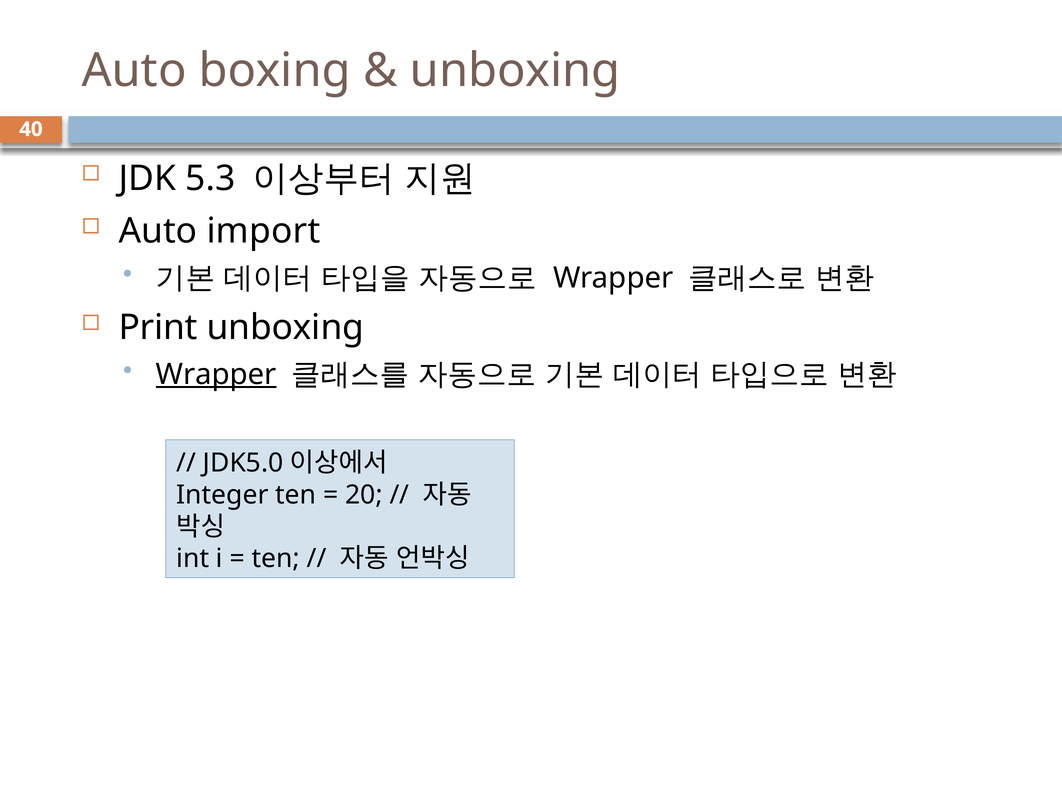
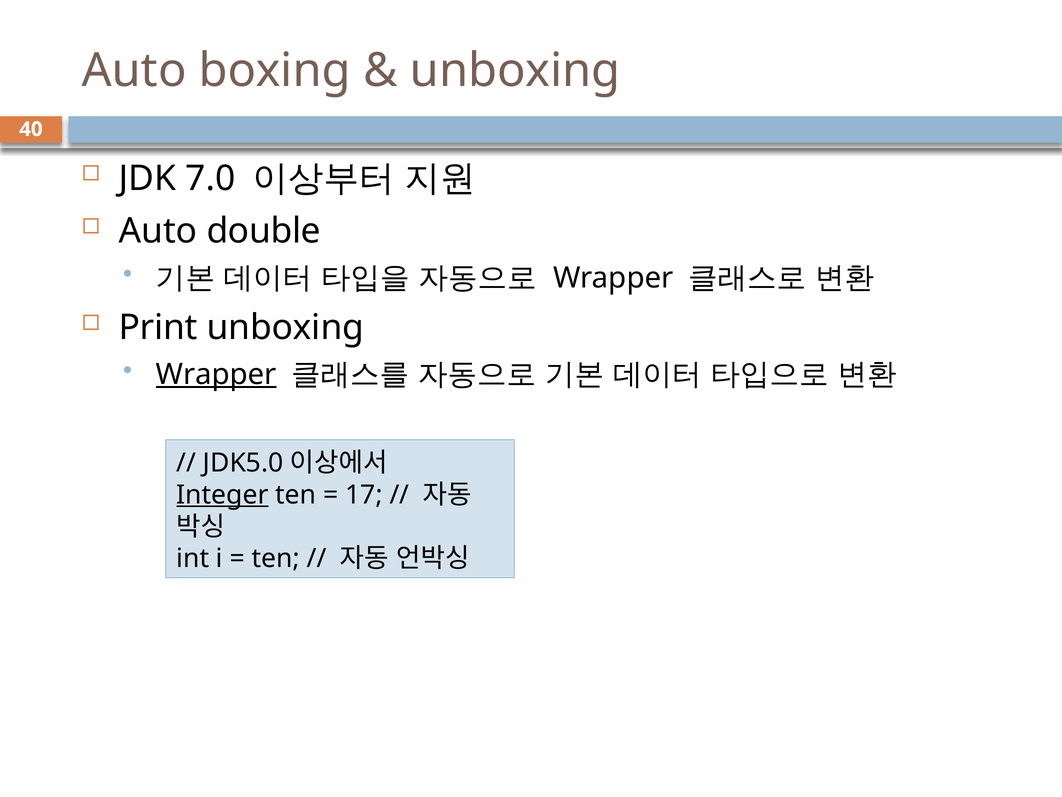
5.3: 5.3 -> 7.0
import: import -> double
Integer underline: none -> present
20: 20 -> 17
